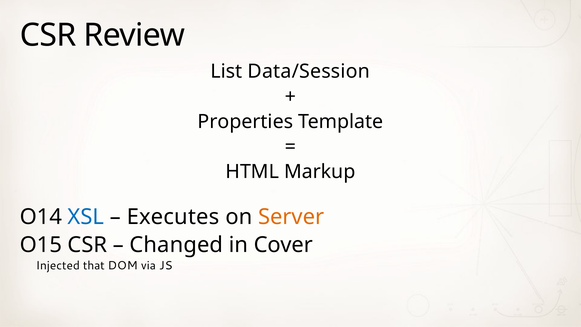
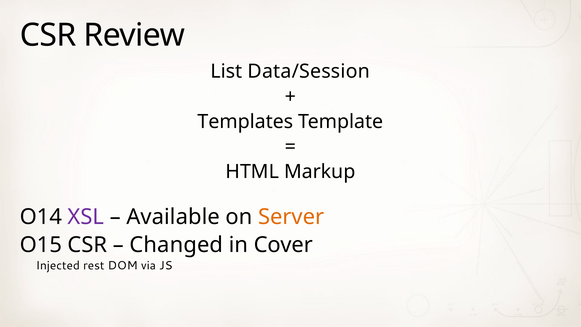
Properties: Properties -> Templates
XSL colour: blue -> purple
Executes: Executes -> Available
that: that -> rest
